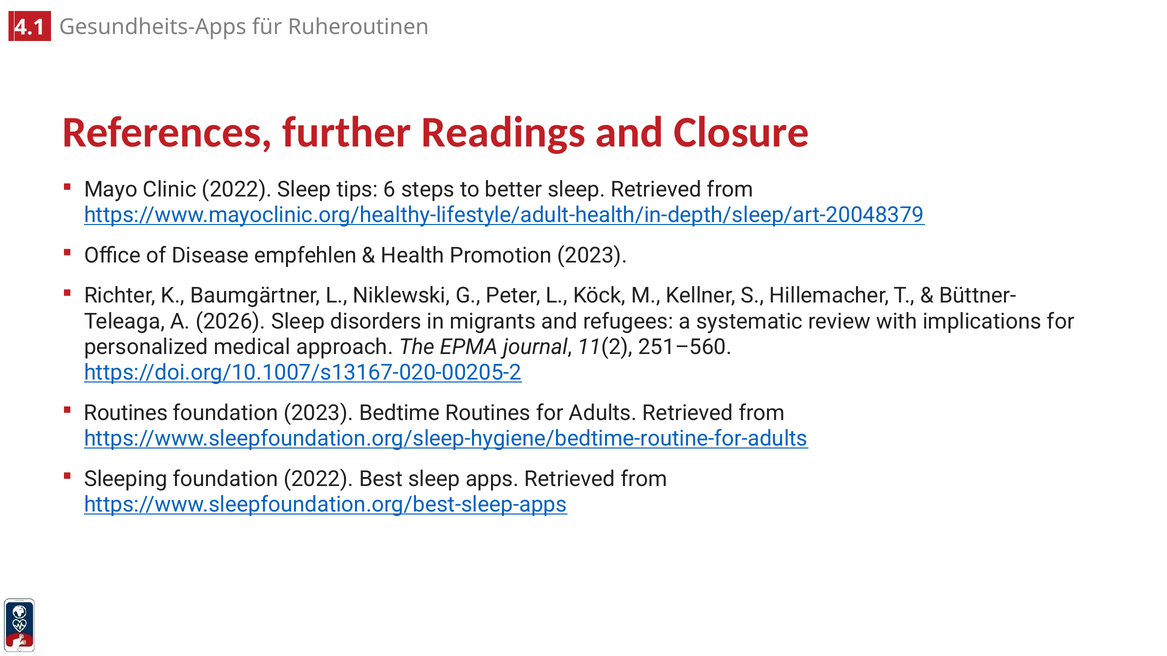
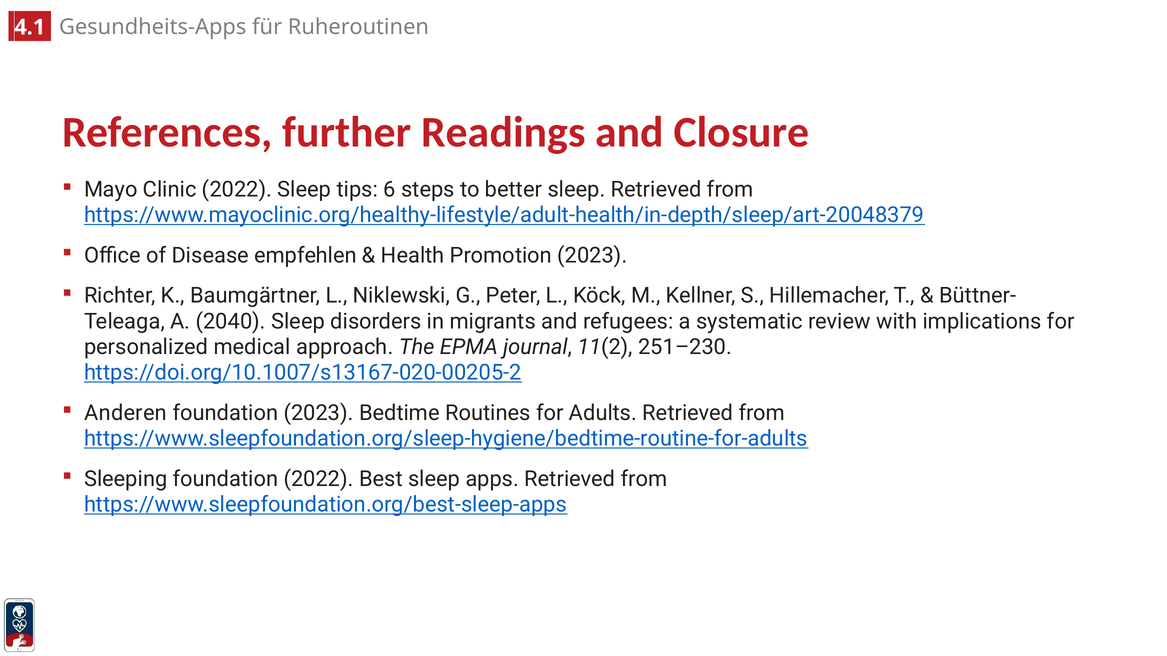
2026: 2026 -> 2040
251–560: 251–560 -> 251–230
Routines at (126, 413): Routines -> Anderen
